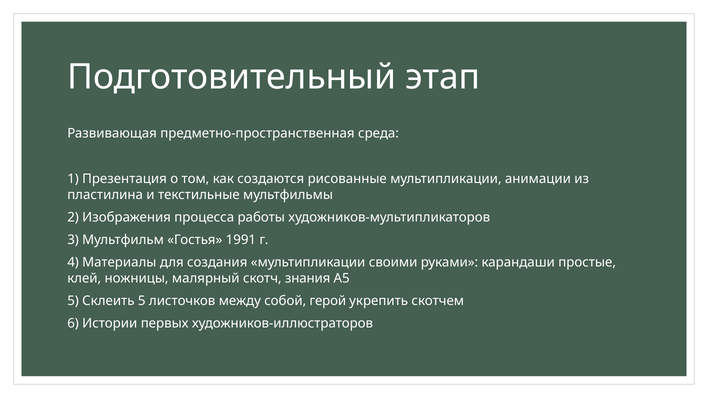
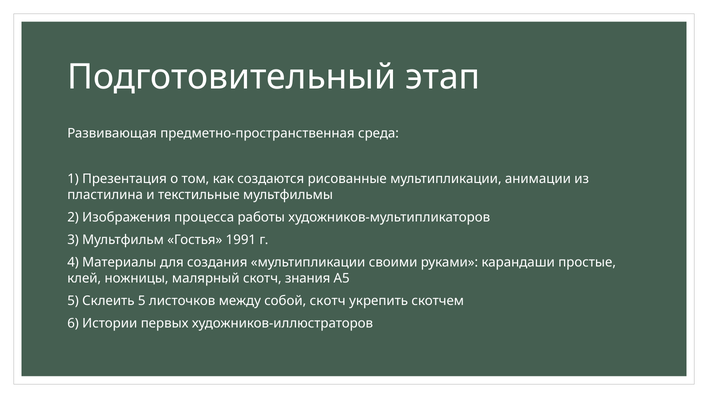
собой герой: герой -> скотч
